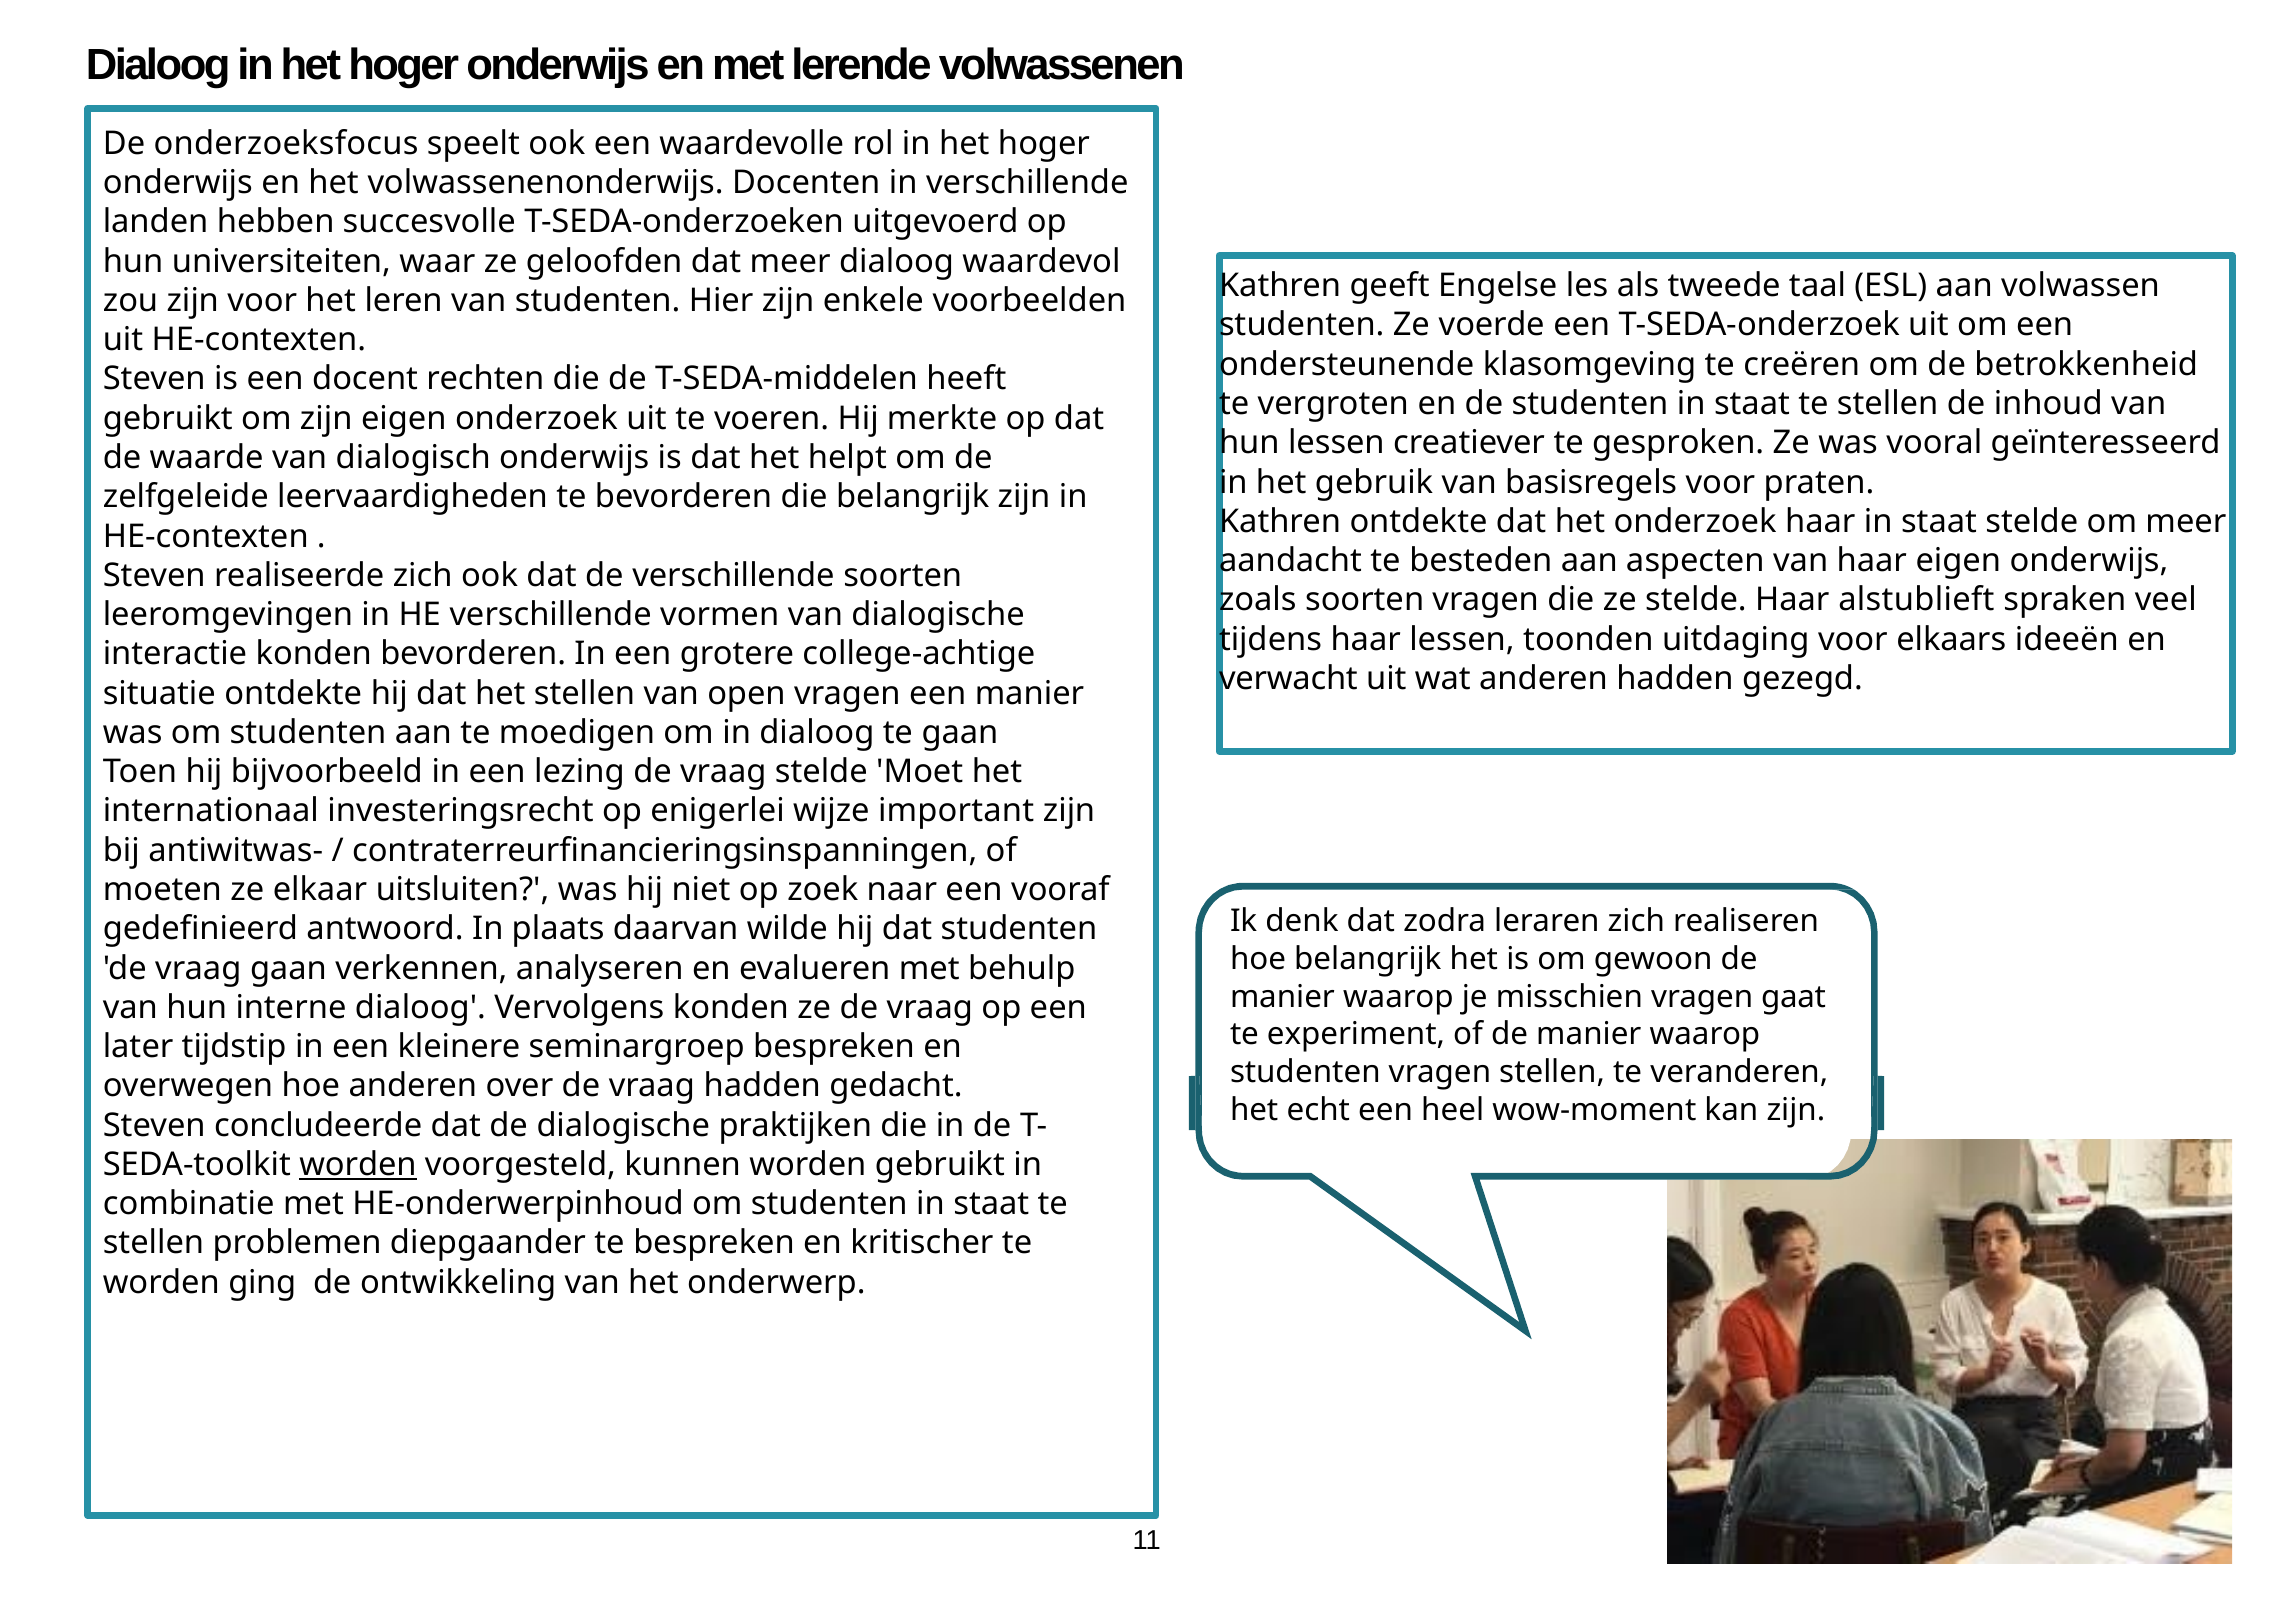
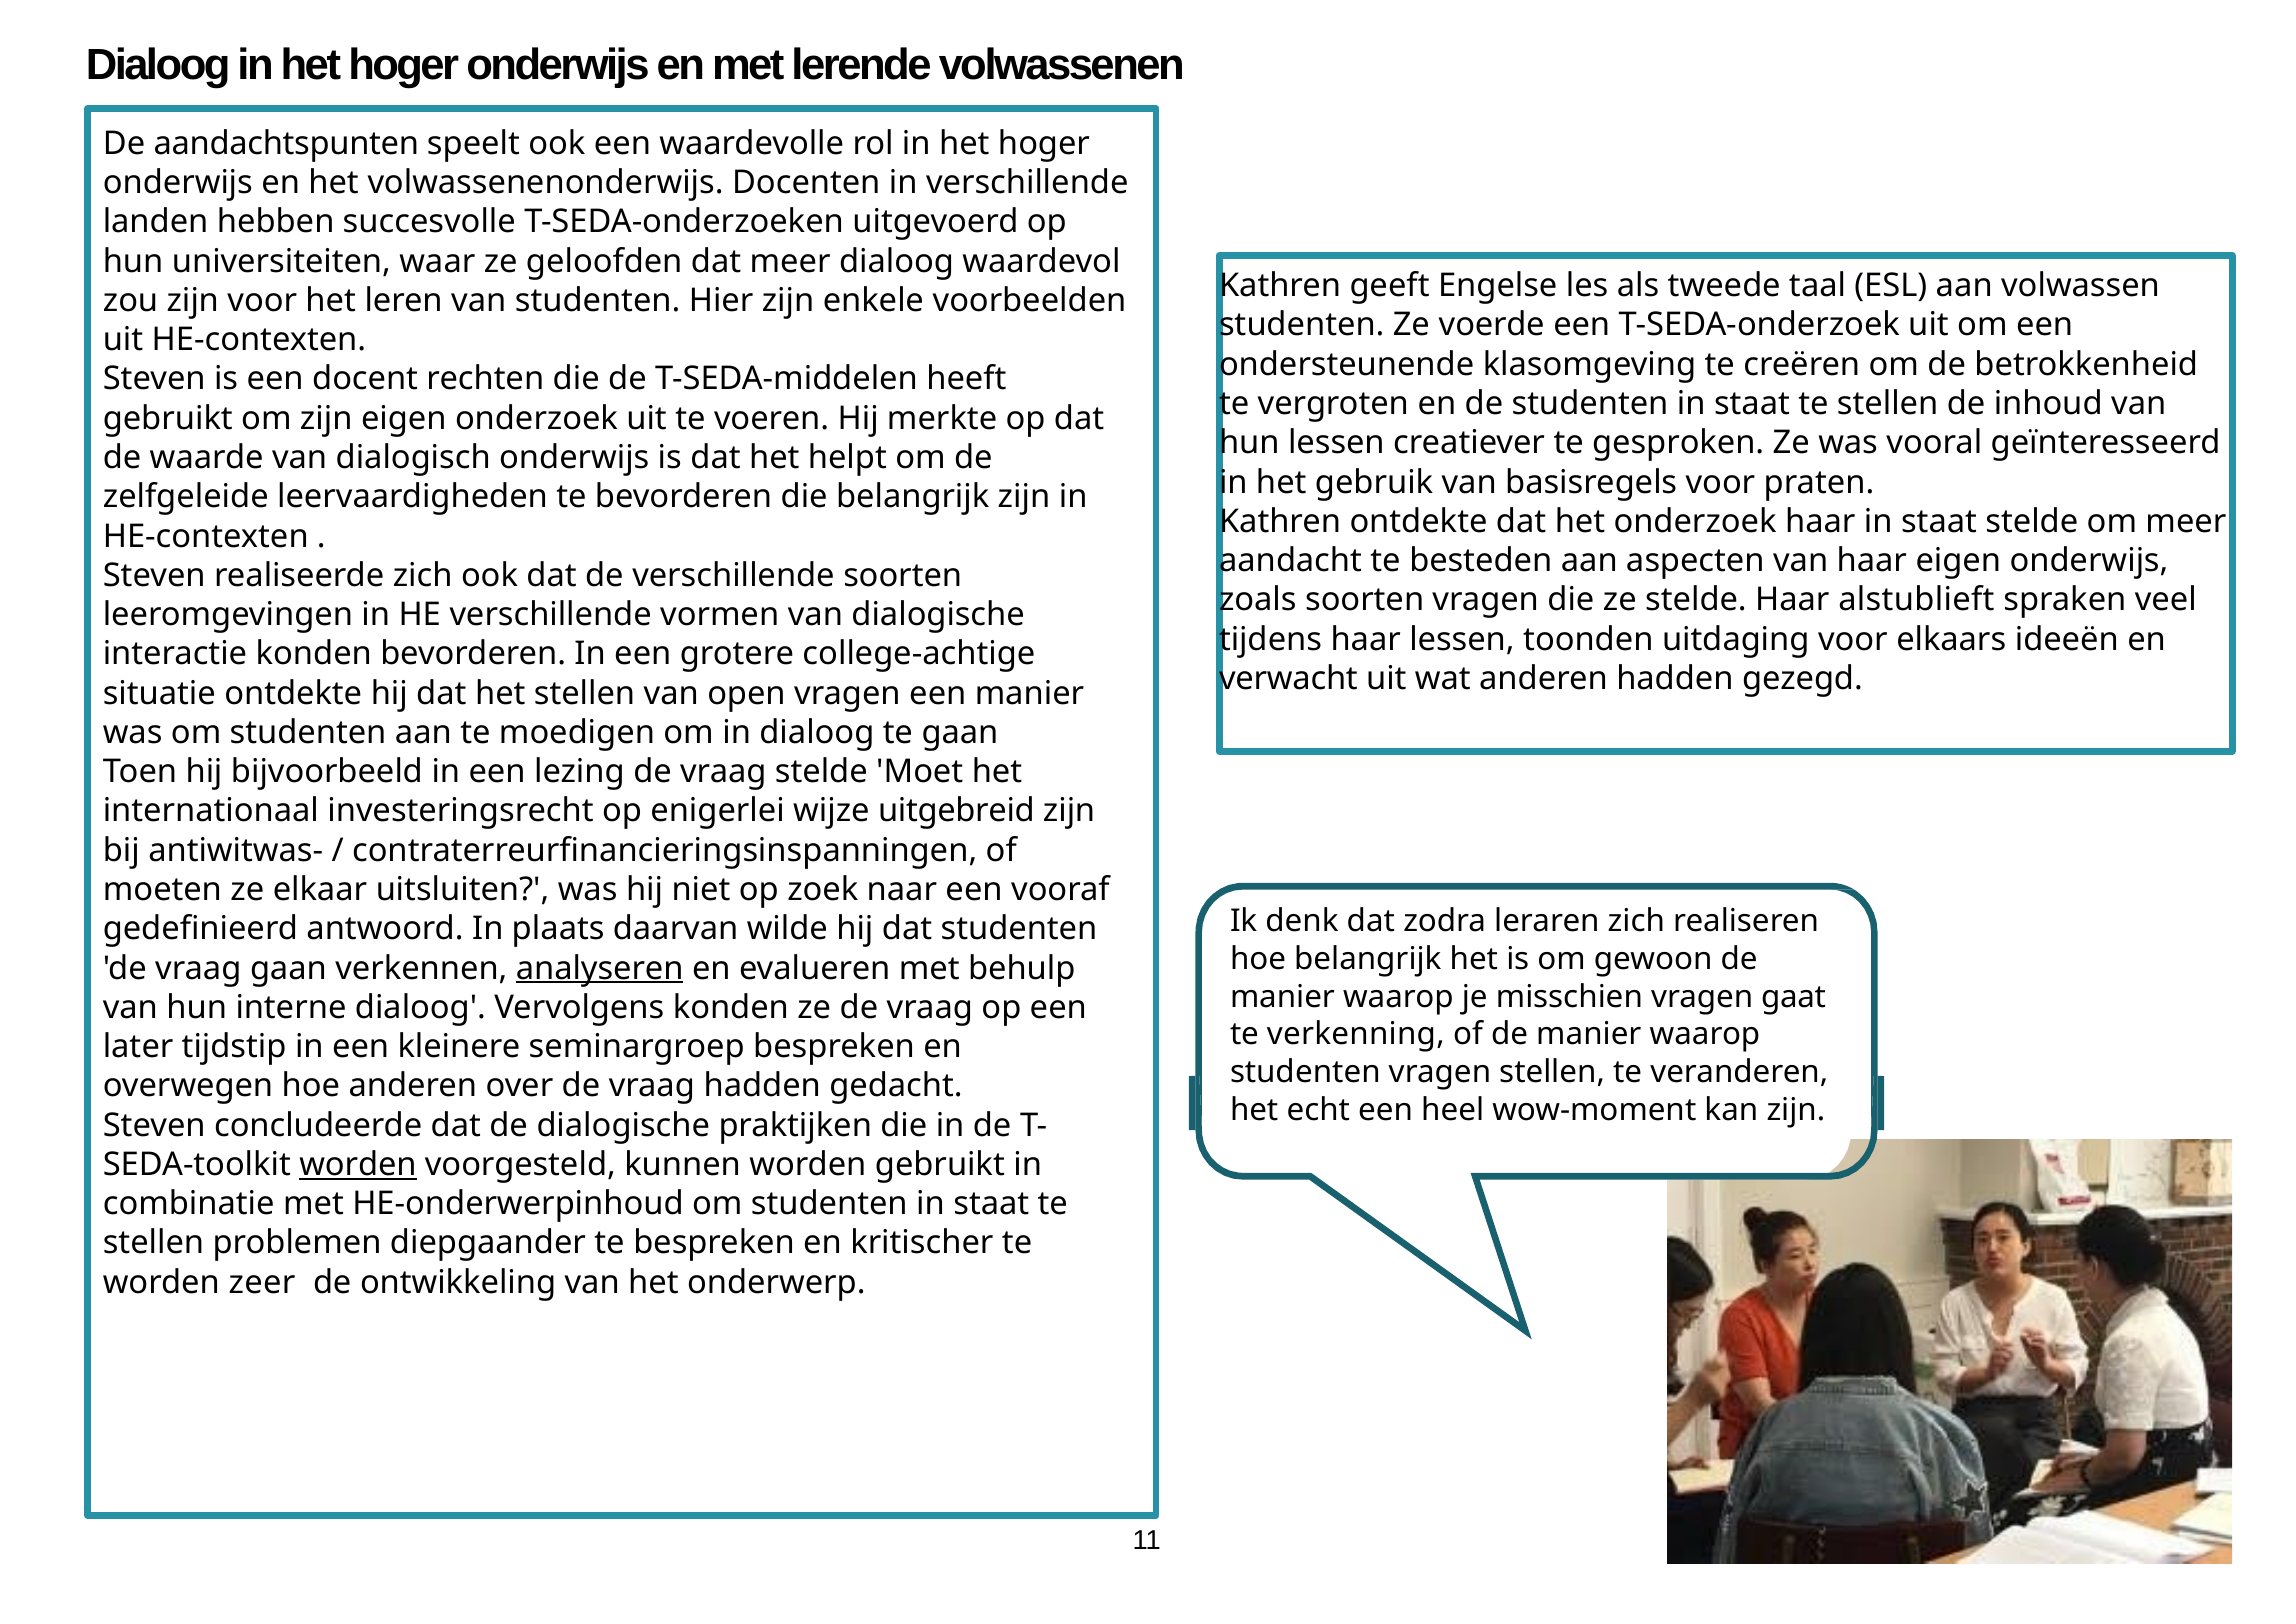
onderzoeksfocus: onderzoeksfocus -> aandachtspunten
important: important -> uitgebreid
analyseren underline: none -> present
experiment: experiment -> verkenning
ging: ging -> zeer
